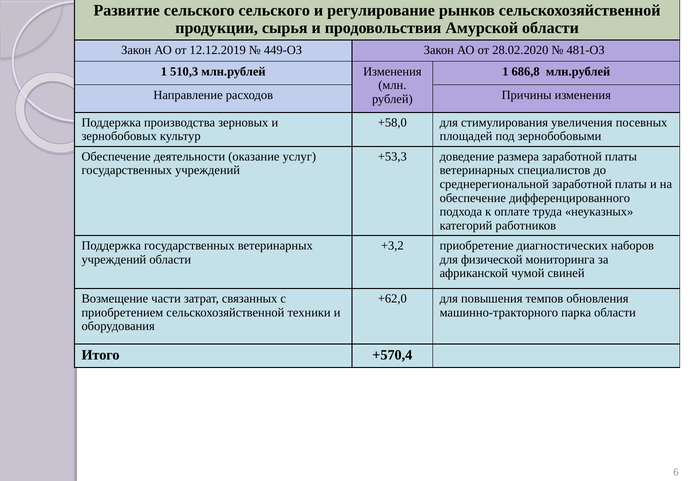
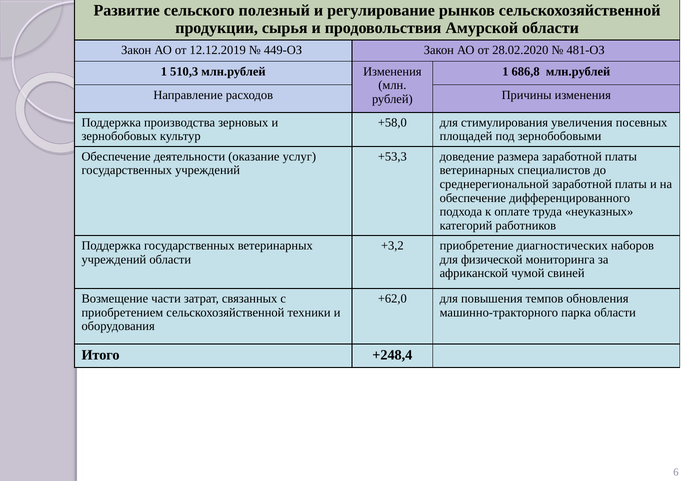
сельского сельского: сельского -> полезный
+570,4: +570,4 -> +248,4
